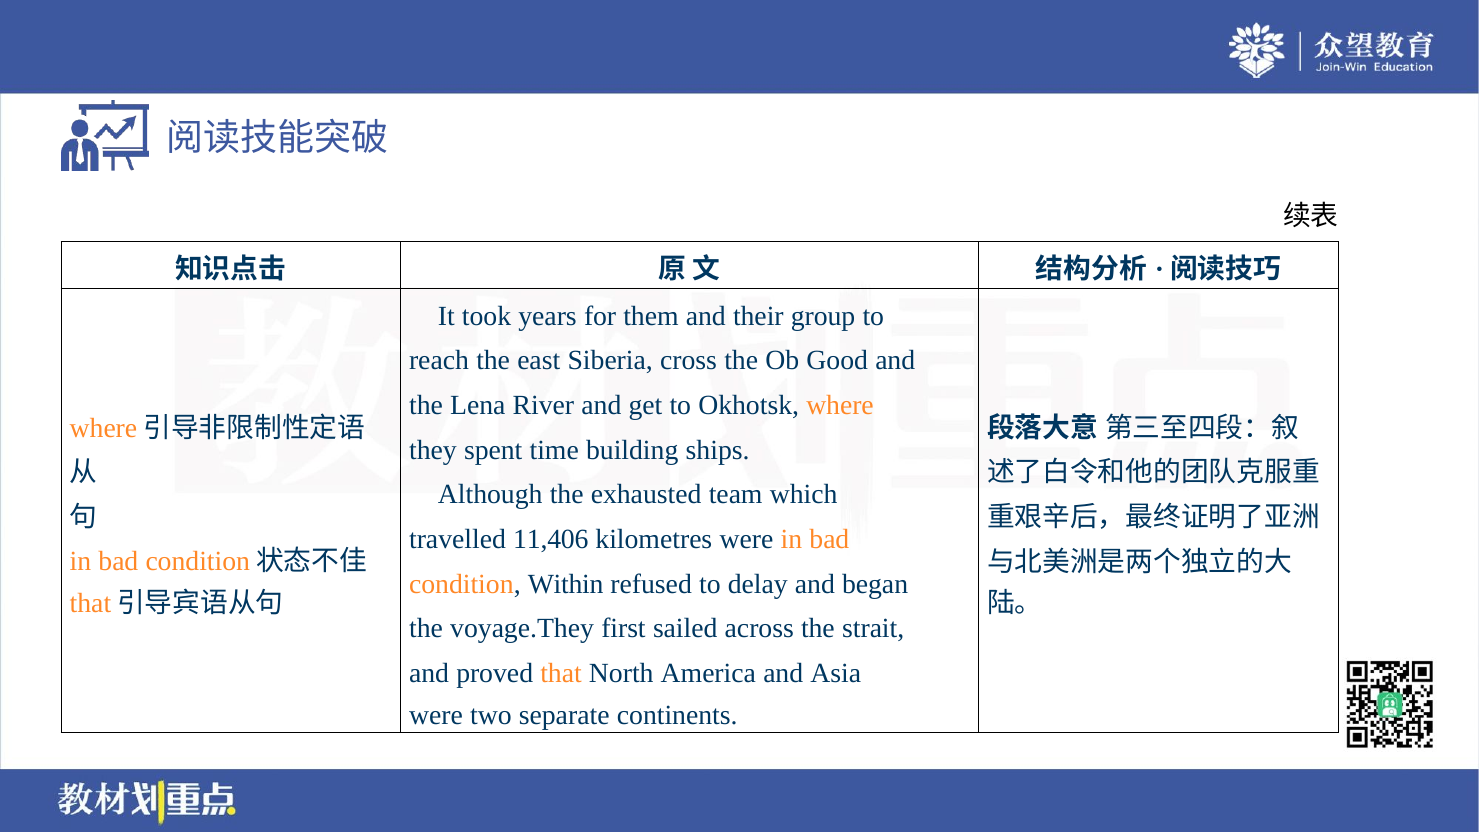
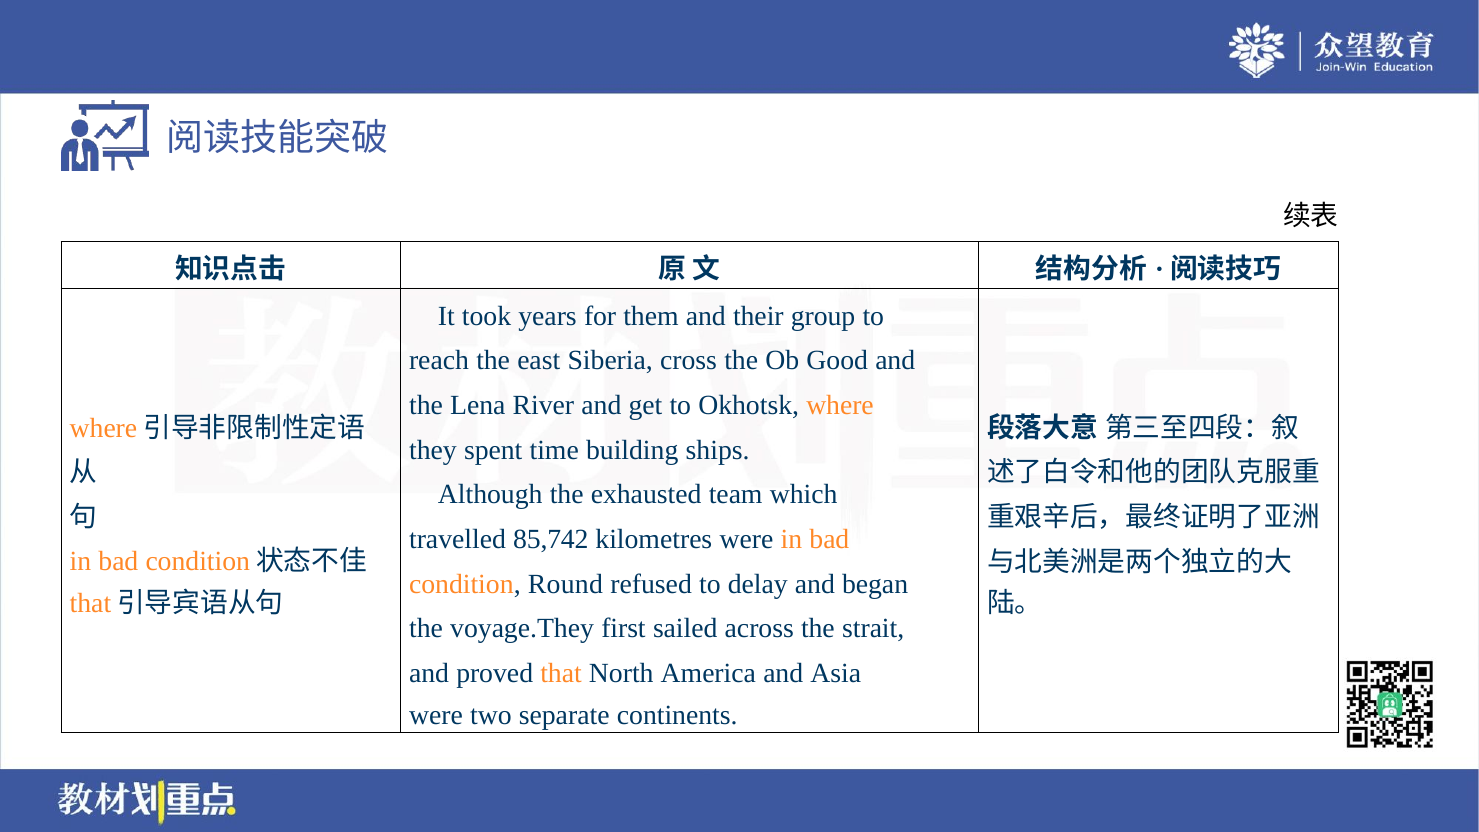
11,406: 11,406 -> 85,742
Within: Within -> Round
